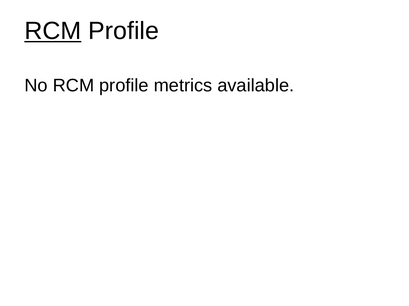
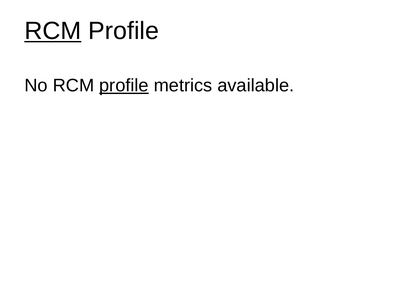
profile at (124, 86) underline: none -> present
